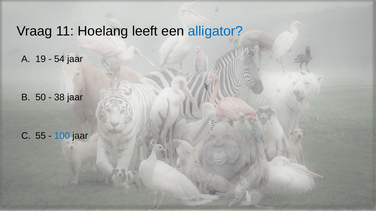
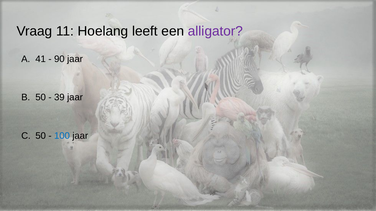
alligator colour: blue -> purple
19: 19 -> 41
54: 54 -> 90
38: 38 -> 39
55 at (41, 136): 55 -> 50
